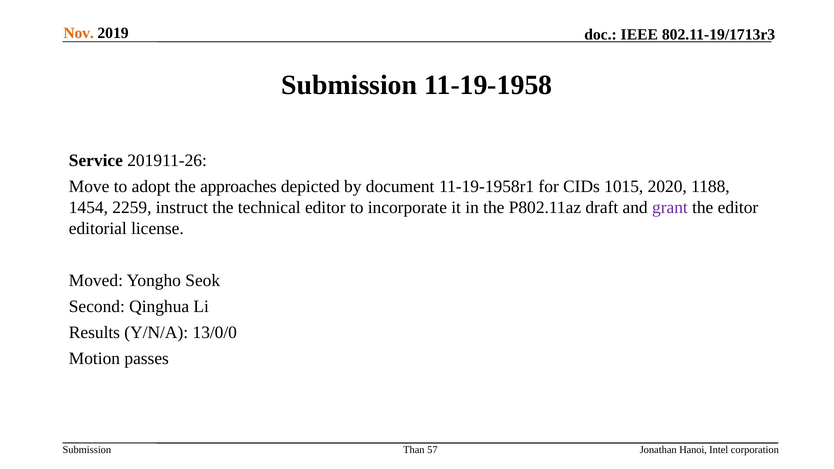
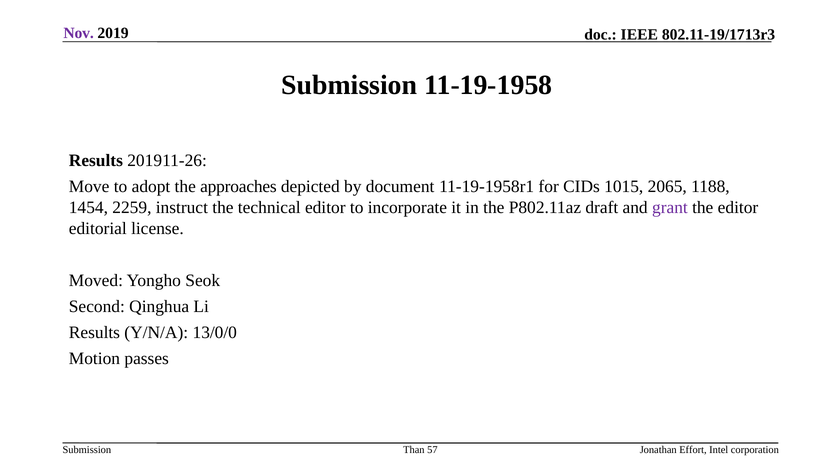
Nov colour: orange -> purple
Service at (96, 161): Service -> Results
2020: 2020 -> 2065
Hanoi: Hanoi -> Effort
